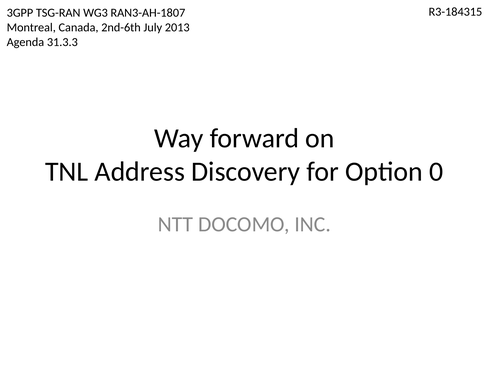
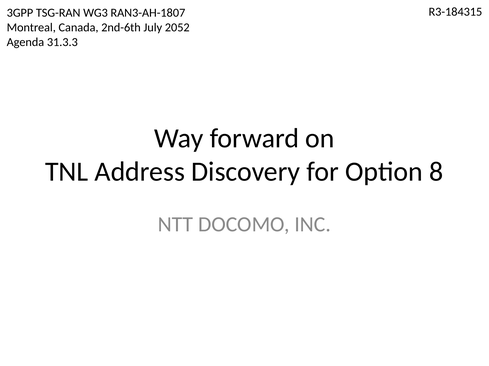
2013: 2013 -> 2052
0: 0 -> 8
